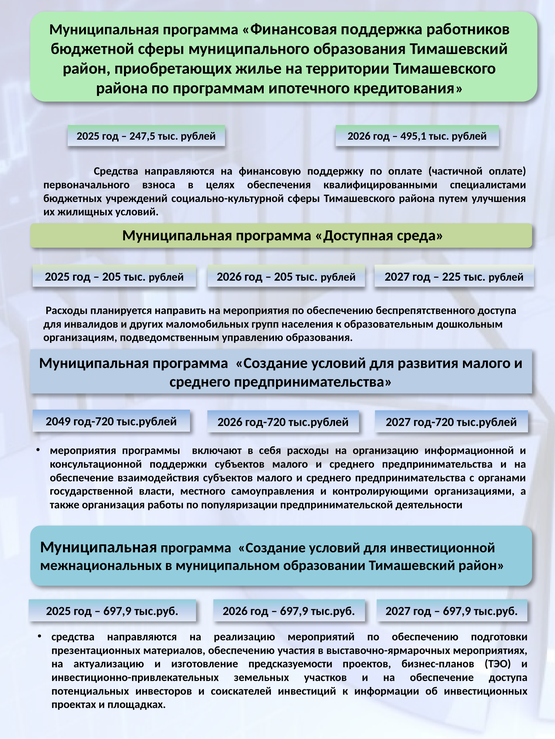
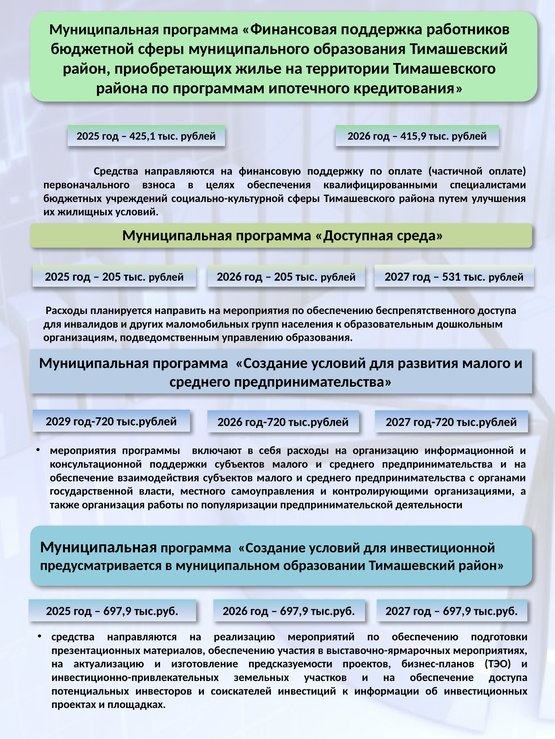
247,5: 247,5 -> 425,1
495,1: 495,1 -> 415,9
225: 225 -> 531
2049: 2049 -> 2029
межнациональных: межнациональных -> предусматривается
